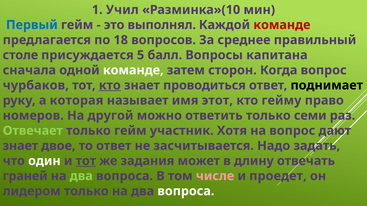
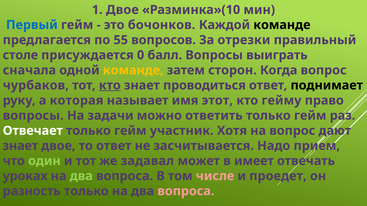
1 Учил: Учил -> Двое
выполнял: выполнял -> бочонков
команде at (282, 25) colour: red -> black
18: 18 -> 55
среднее: среднее -> отрезки
5: 5 -> 0
капитана: капитана -> выиграть
команде at (133, 70) colour: white -> yellow
номеров at (33, 116): номеров -> вопросы
другой: другой -> задачи
ответить только семи: семи -> гейм
Отвечает colour: light green -> white
задать: задать -> прием
один colour: white -> light green
тот at (86, 161) underline: present -> none
задания: задания -> задавал
длину: длину -> имеет
граней: граней -> уроках
лидером: лидером -> разность
вопроса at (186, 191) colour: white -> pink
